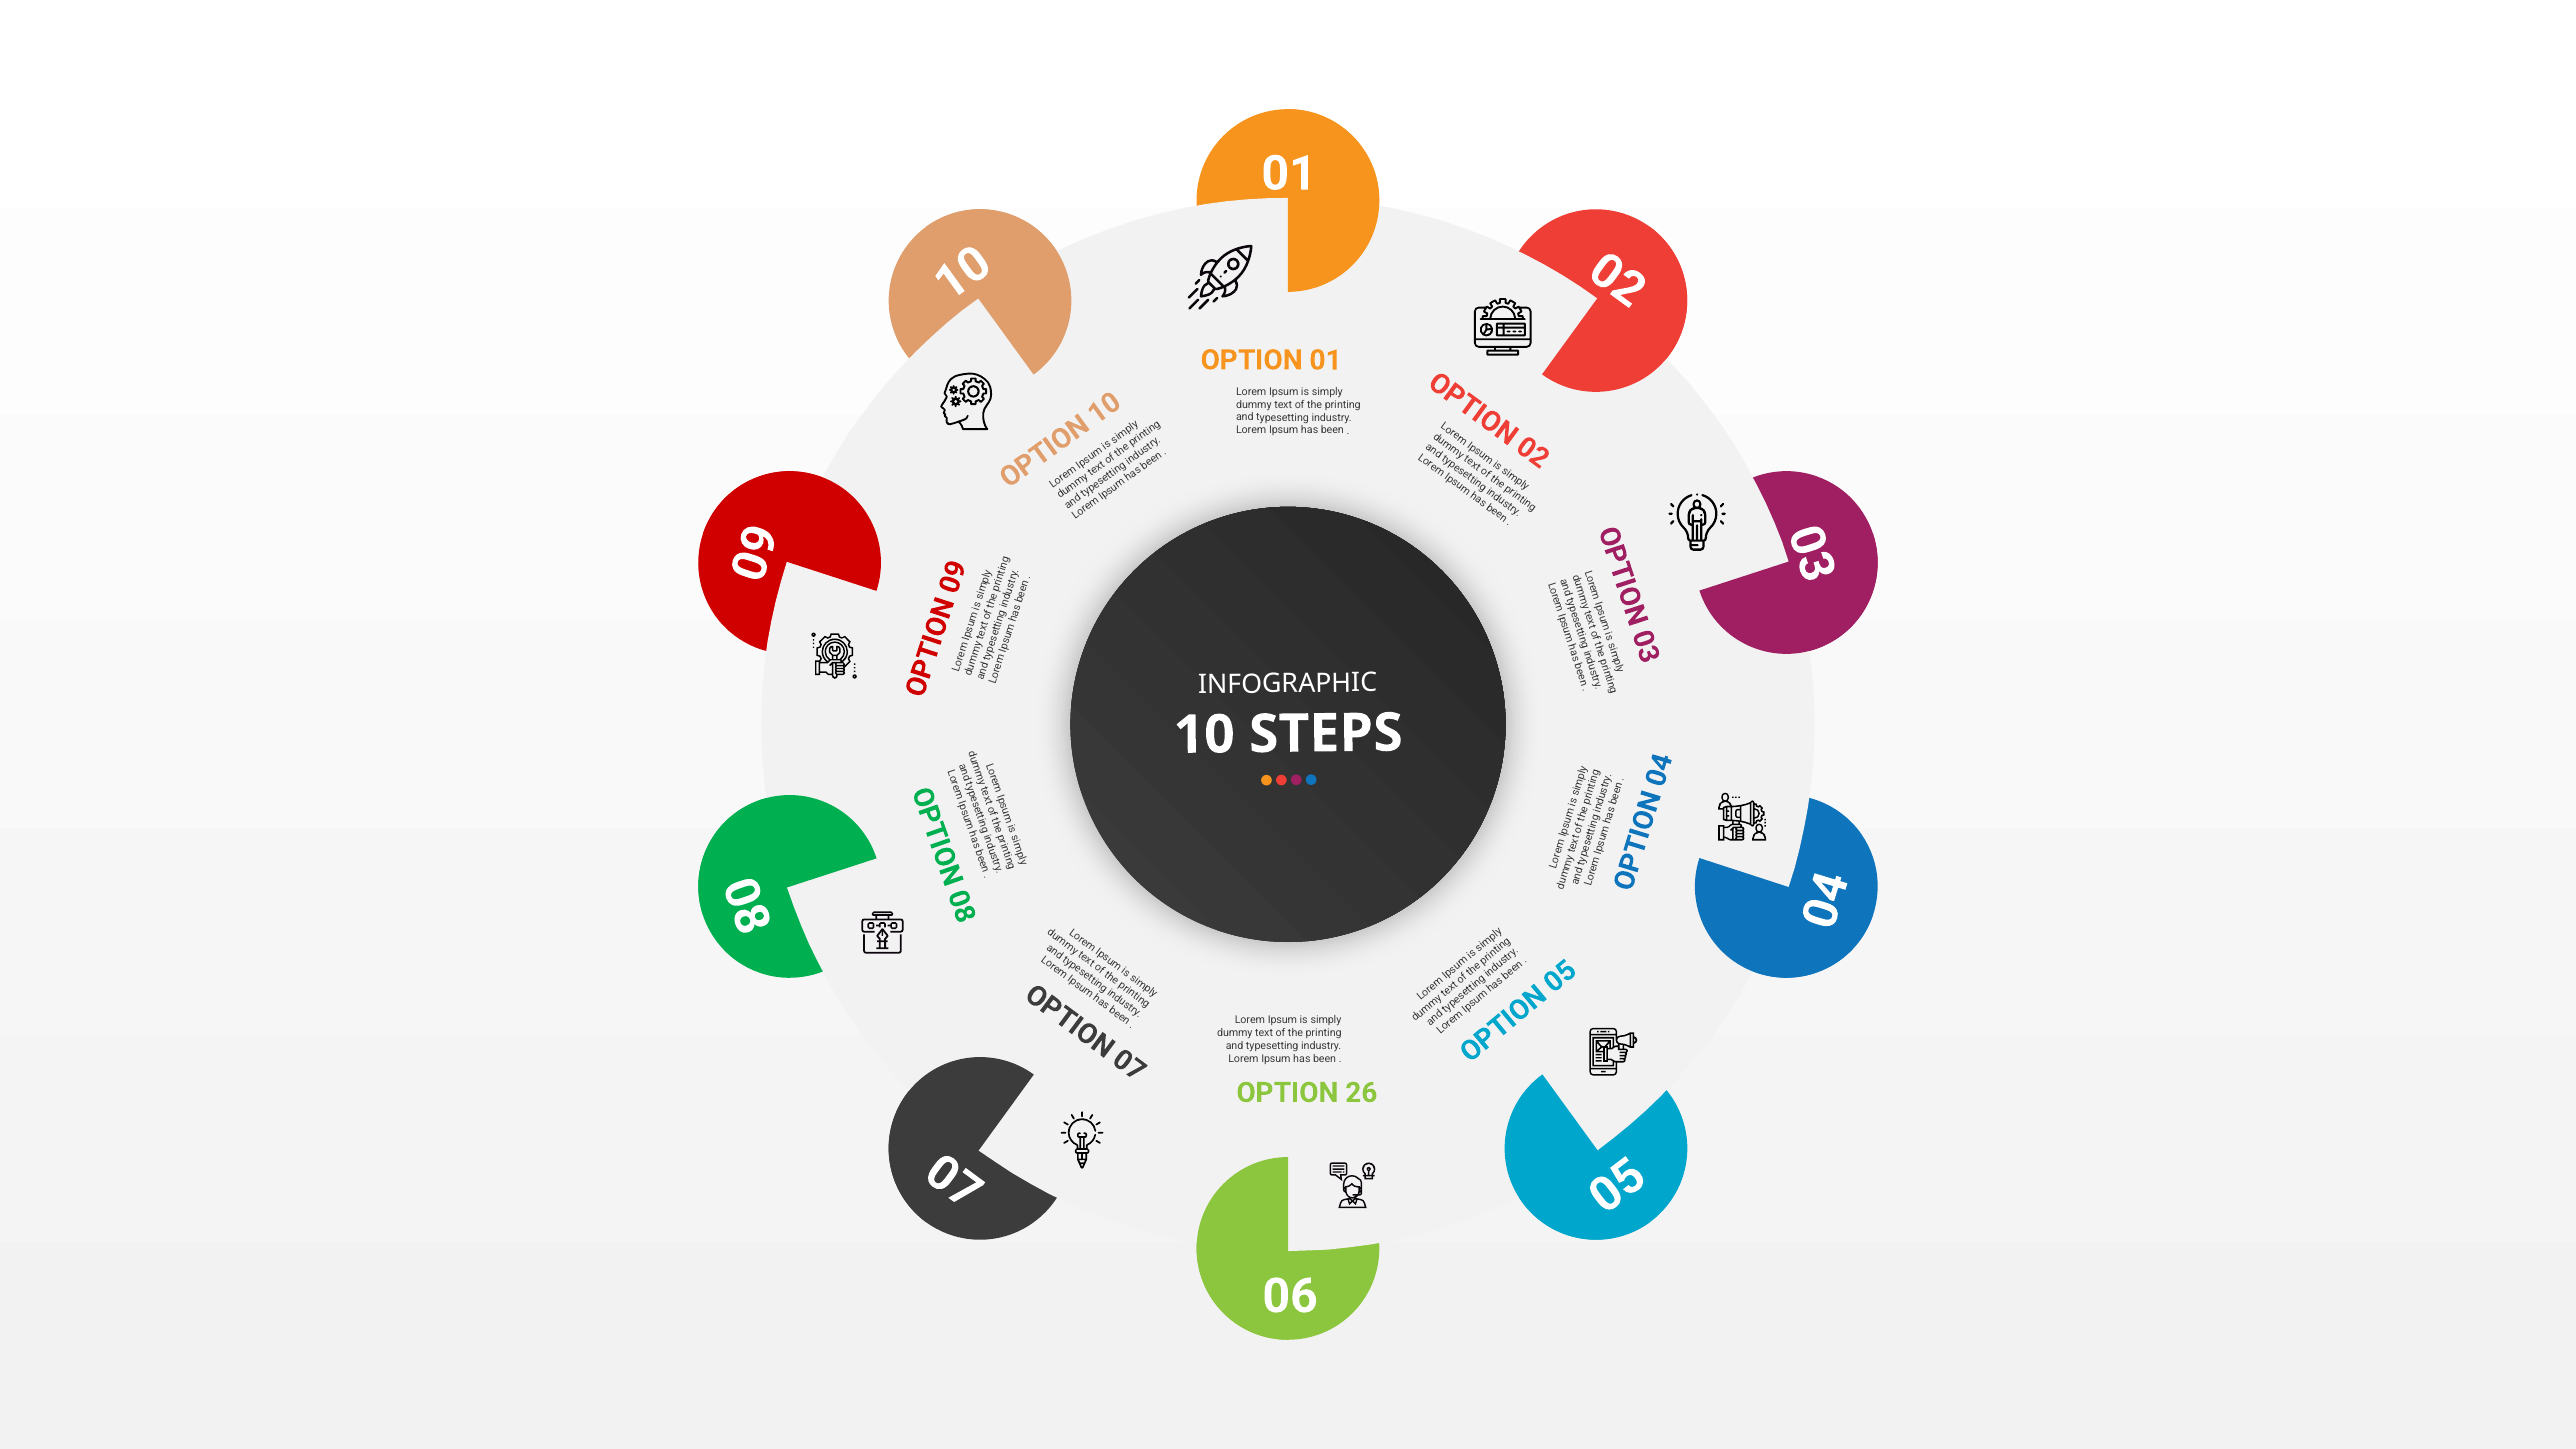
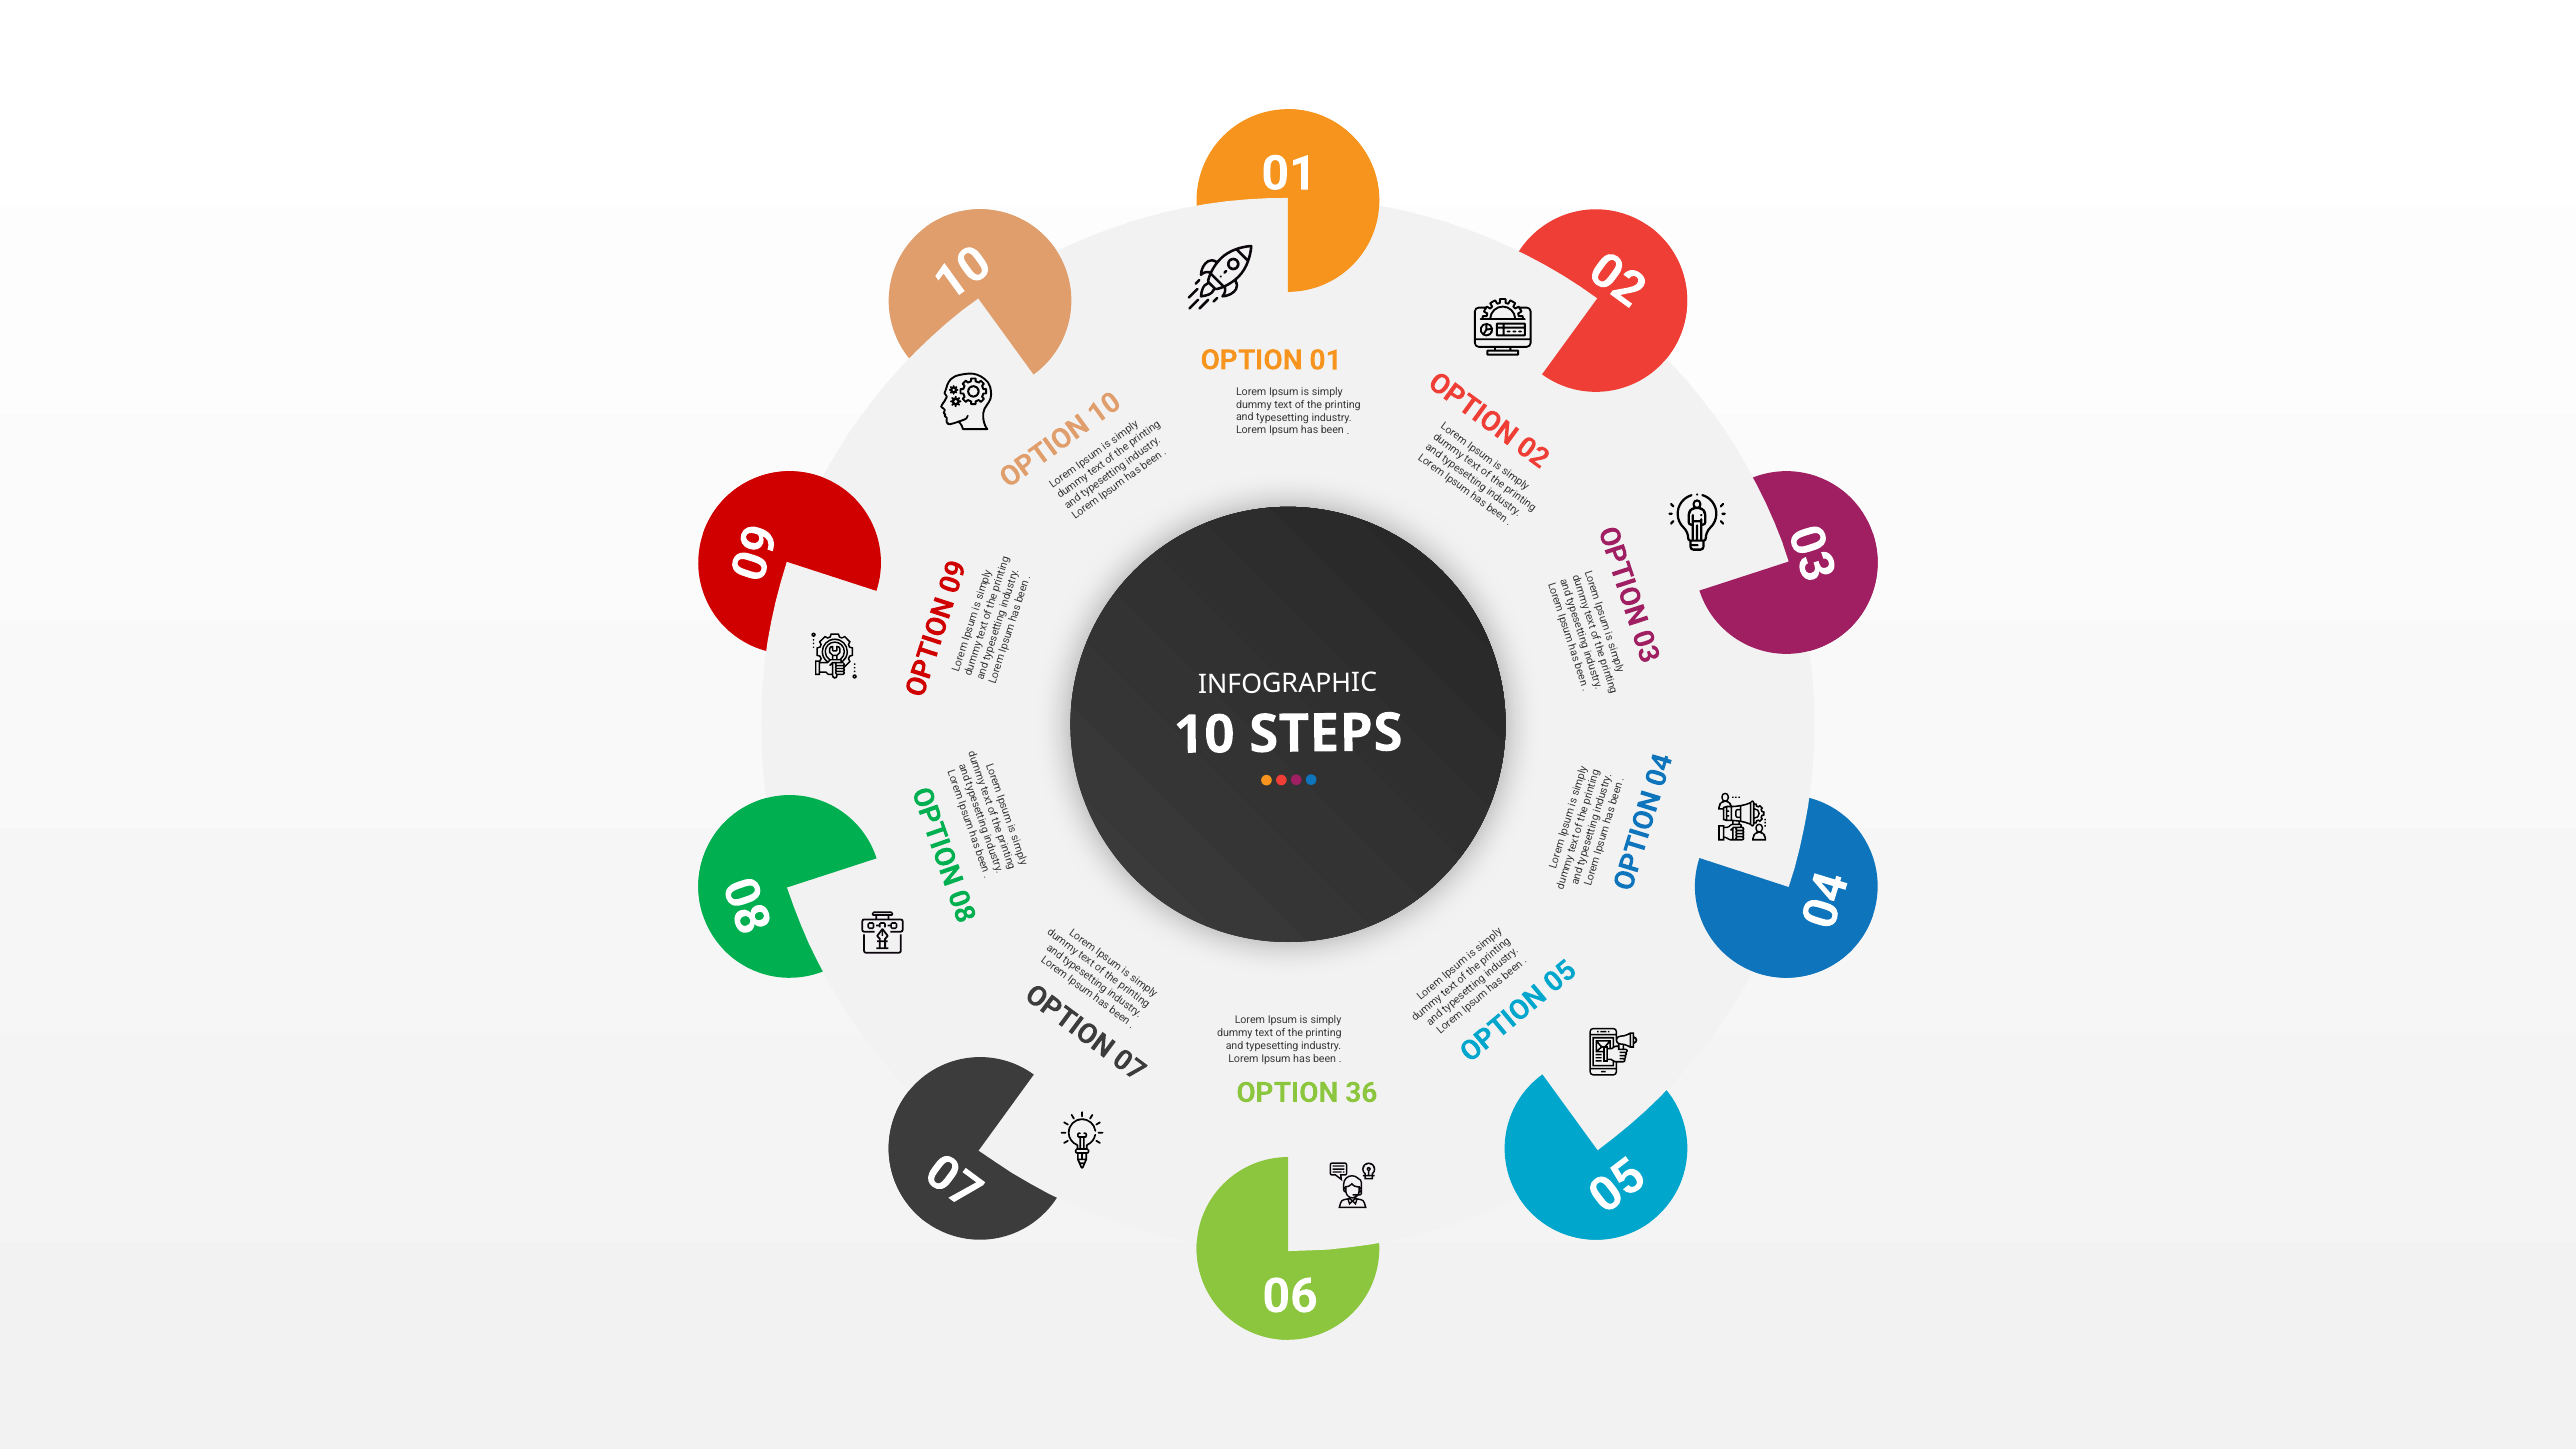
26: 26 -> 36
